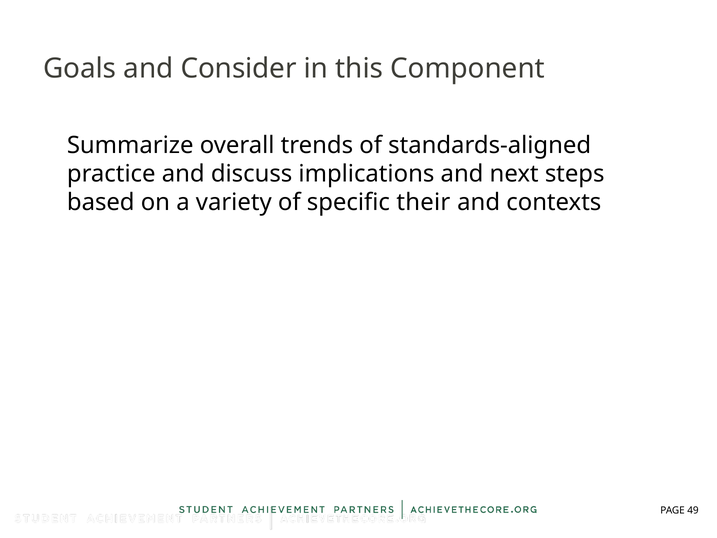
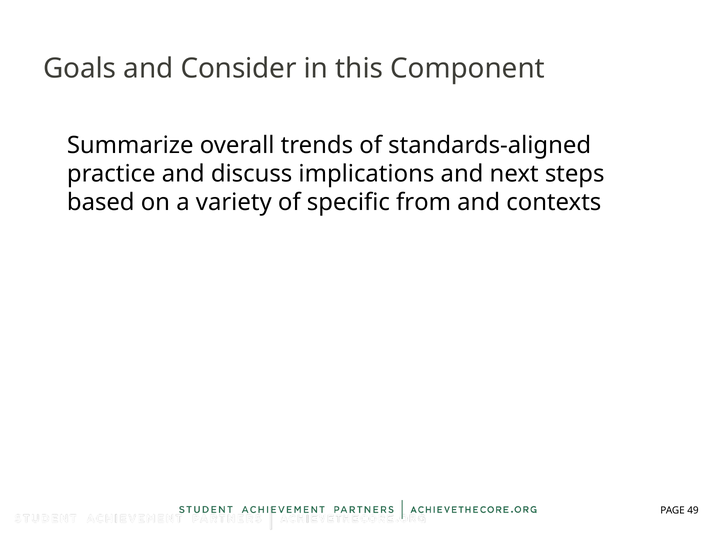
their: their -> from
